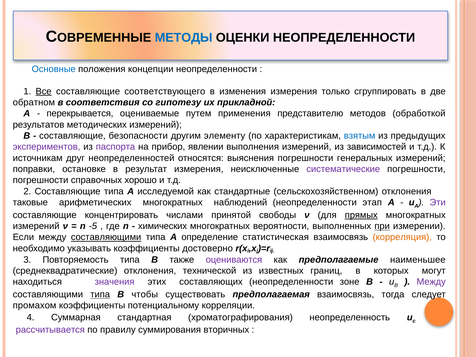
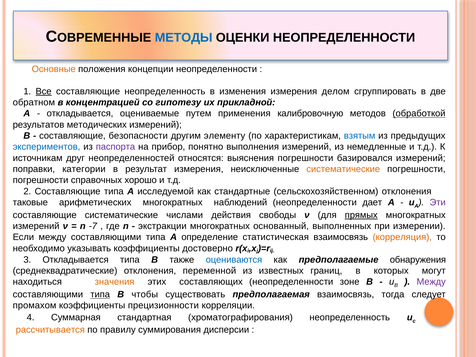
Основные colour: blue -> orange
составляющие соответствующего: соответствующего -> неопределенность
только: только -> делом
соответствия: соответствия -> концентрацией
перекрывается at (80, 114): перекрывается -> откладывается
представителю: представителю -> калибровочную
обработкой underline: none -> present
экспериментов colour: purple -> blue
явлении: явлении -> понятно
зависимостей: зависимостей -> немедленные
генеральных: генеральных -> базировался
остановке: остановке -> категории
систематические at (343, 169) colour: purple -> orange
этап: этап -> даeт
составляющие концентрировать: концентрировать -> систематические
принятой: принятой -> действия
-5: -5 -> -7
химических: химических -> экстракции
вероятности: вероятности -> основанный
при underline: present -> none
составляющими at (106, 237) underline: present -> none
3 Повторяемость: Повторяемость -> Откладывается
оцениваются colour: purple -> blue
наименьшее: наименьшее -> обнаружения
технической: технической -> переменной
значения colour: purple -> orange
потенциальному: потенциальному -> прецизионности
рассчитывается colour: purple -> orange
вторичных: вторичных -> дисперсии
